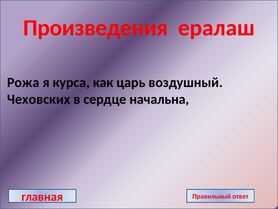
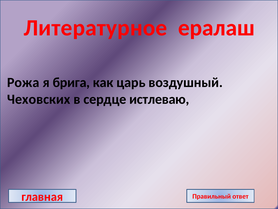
Произведения: Произведения -> Литературное
курса: курса -> брига
начальна: начальна -> истлеваю
